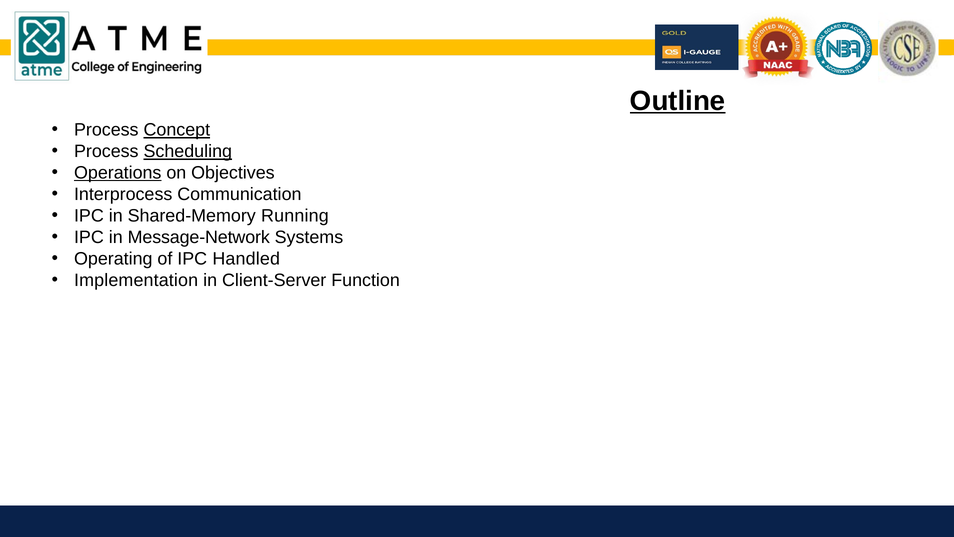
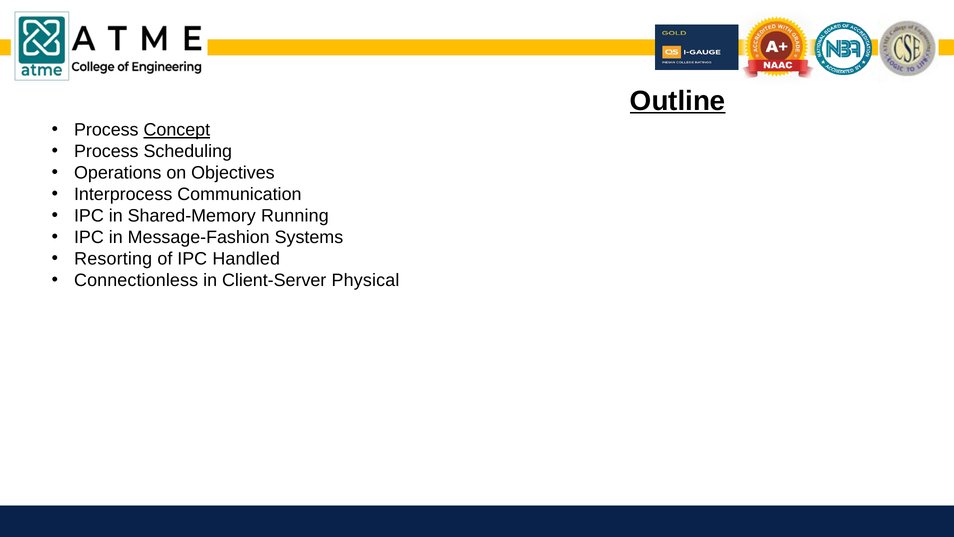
Scheduling underline: present -> none
Operations underline: present -> none
Message-Network: Message-Network -> Message-Fashion
Operating: Operating -> Resorting
Implementation: Implementation -> Connectionless
Function: Function -> Physical
